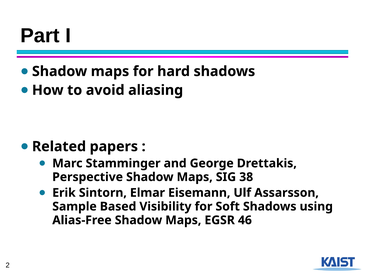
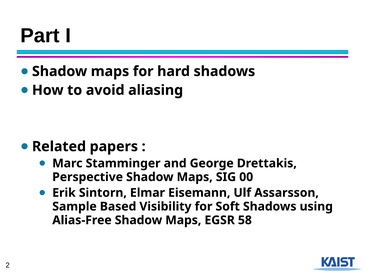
38: 38 -> 00
46: 46 -> 58
